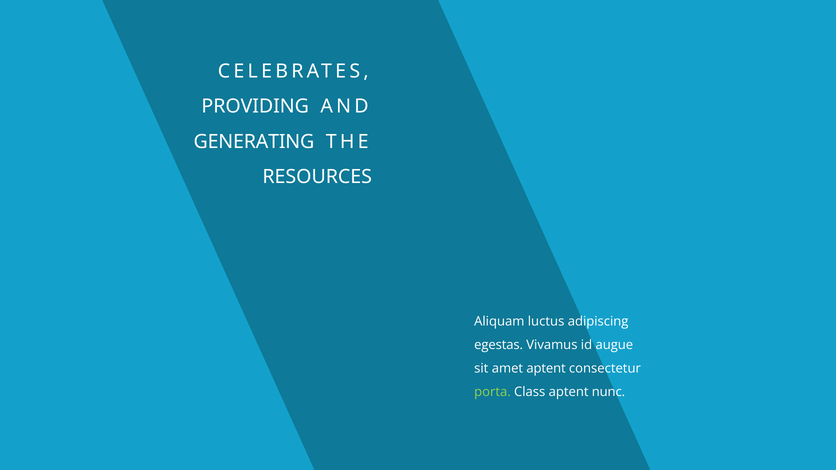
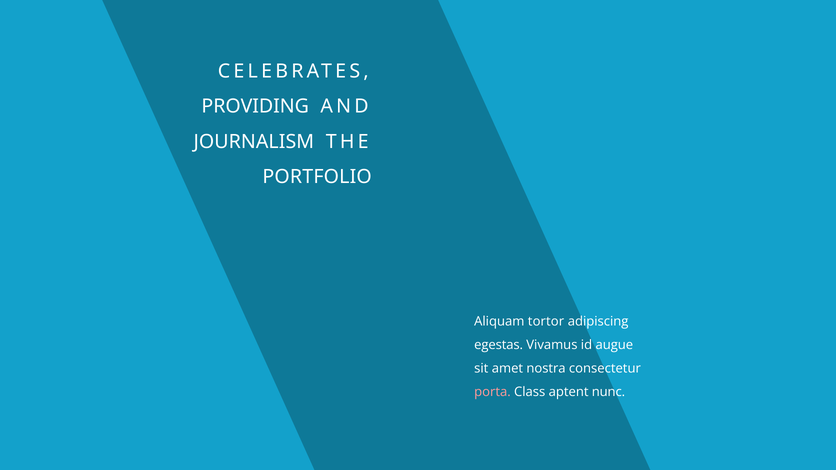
GENERATING: GENERATING -> JOURNALISM
RESOURCES: RESOURCES -> PORTFOLIO
luctus: luctus -> tortor
amet aptent: aptent -> nostra
porta colour: light green -> pink
